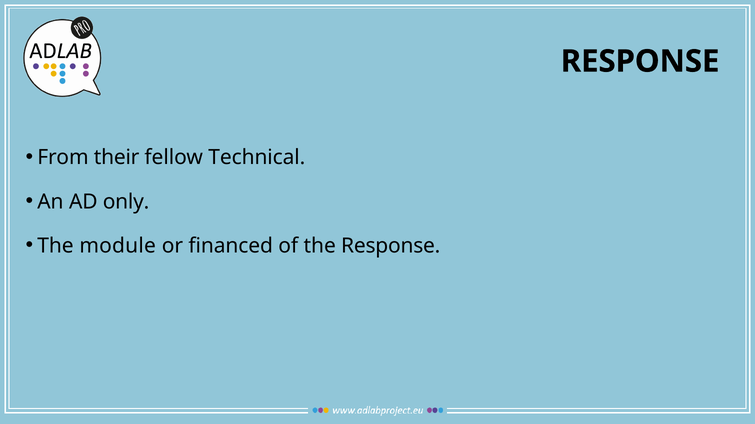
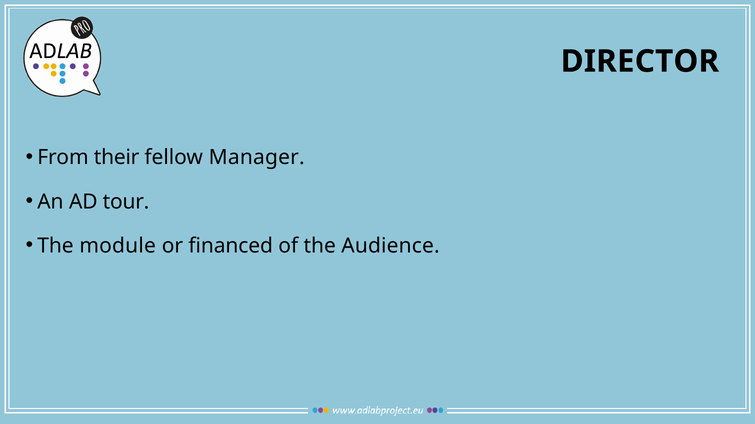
RESPONSE at (640, 61): RESPONSE -> DIRECTOR
Technical: Technical -> Manager
only: only -> tour
the Response: Response -> Audience
